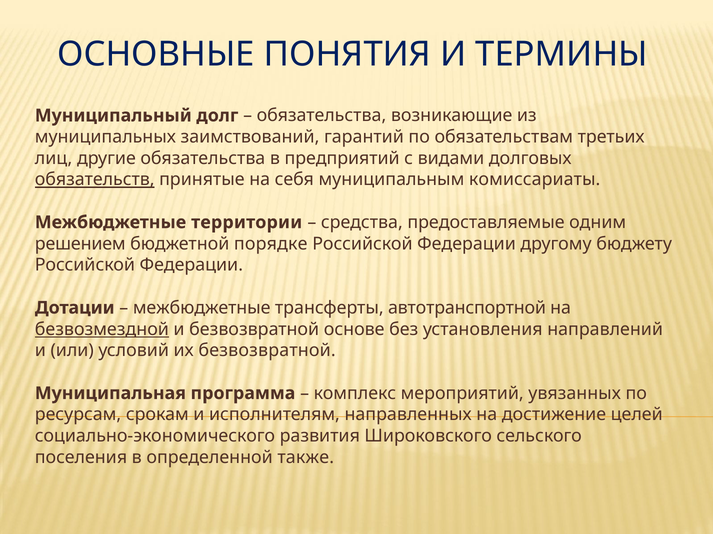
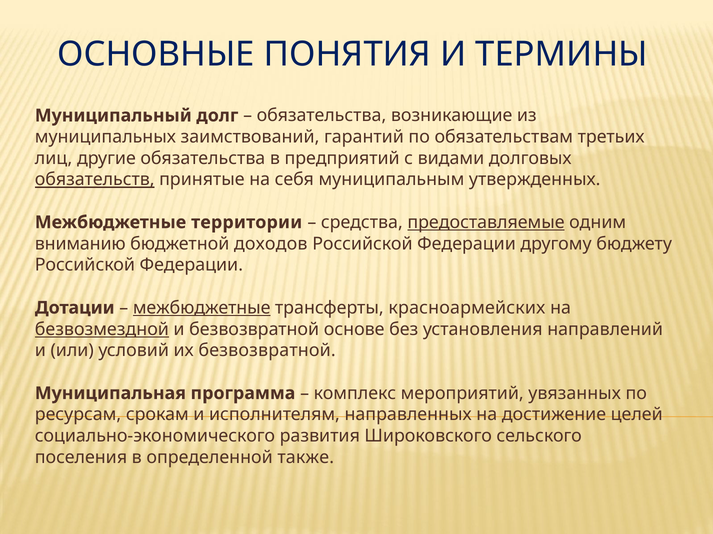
комиссариаты: комиссариаты -> утвержденных
предоставляемые underline: none -> present
решением: решением -> вниманию
порядке: порядке -> доходов
межбюджетные at (202, 308) underline: none -> present
автотранспортной: автотранспортной -> красноармейских
